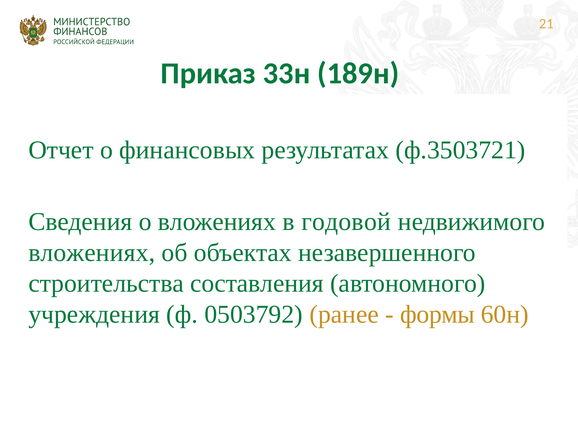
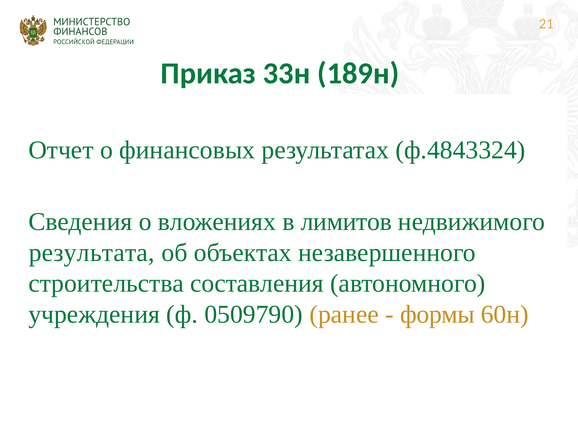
ф.3503721: ф.3503721 -> ф.4843324
годовой: годовой -> лимитов
вложениях at (92, 253): вложениях -> результата
0503792: 0503792 -> 0509790
